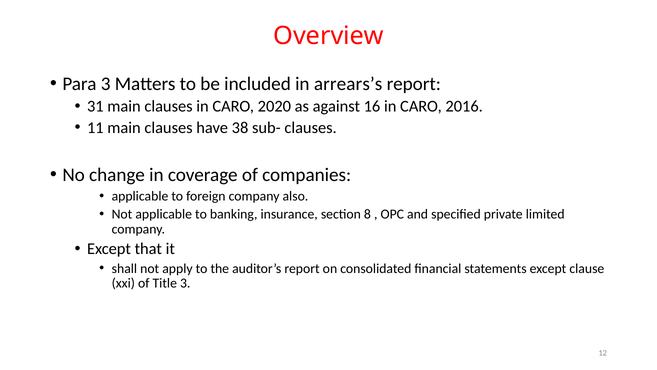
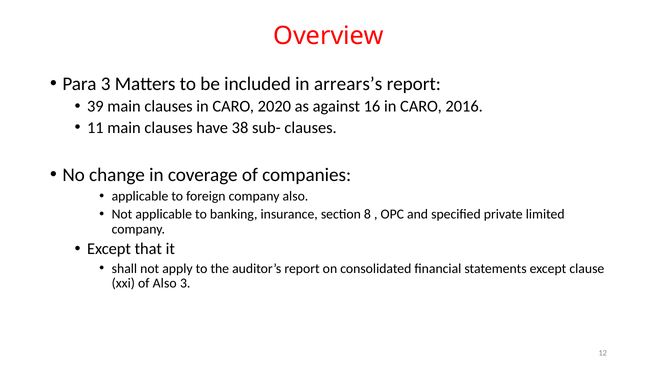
31: 31 -> 39
of Title: Title -> Also
